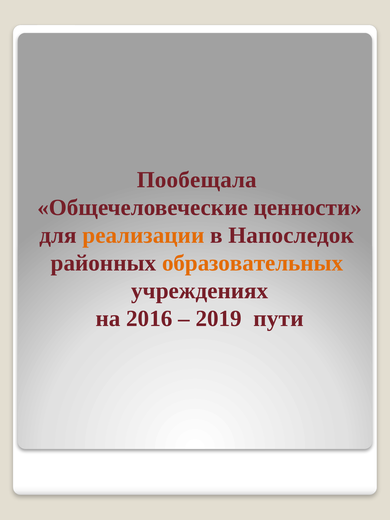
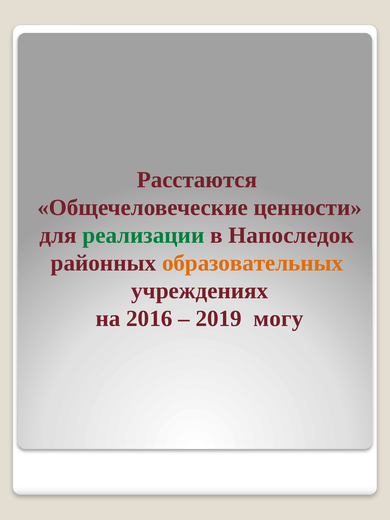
Пообещала: Пообещала -> Расстаются
реализации colour: orange -> green
пути: пути -> могу
